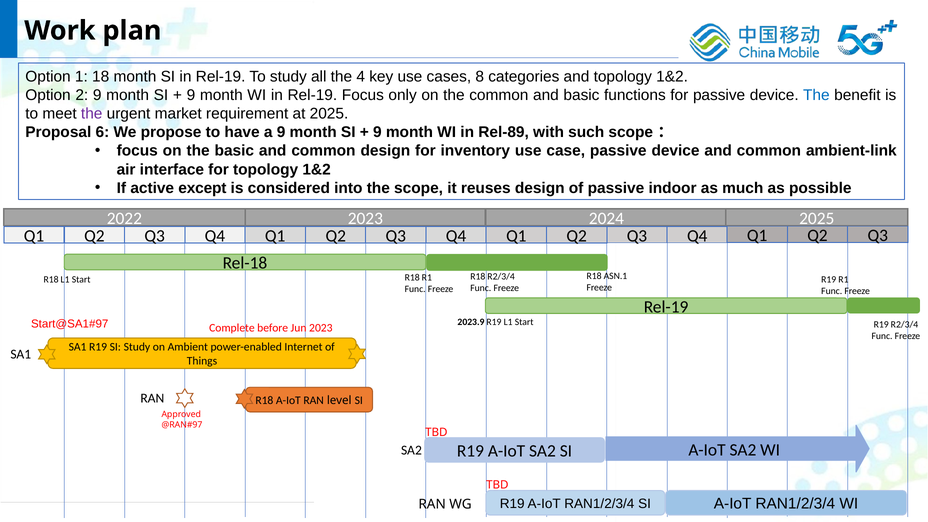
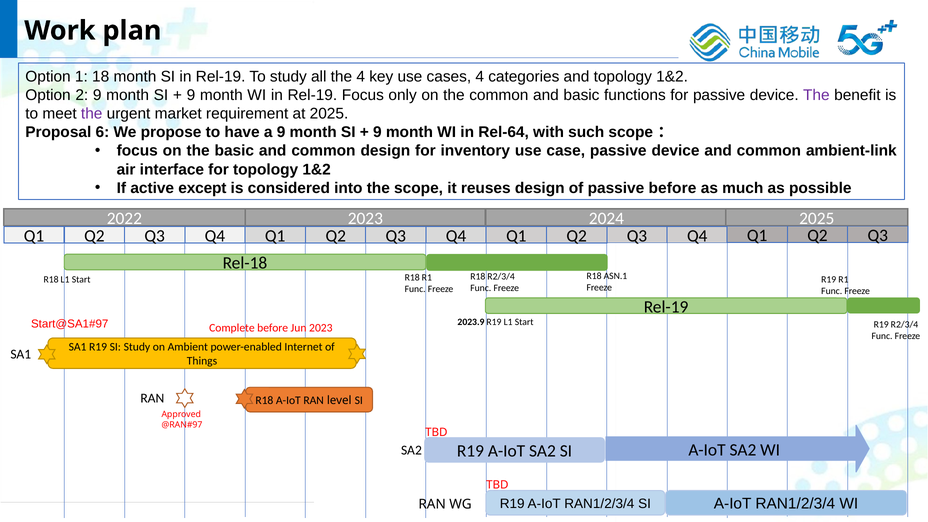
cases 8: 8 -> 4
The at (816, 95) colour: blue -> purple
Rel-89: Rel-89 -> Rel-64
passive indoor: indoor -> before
